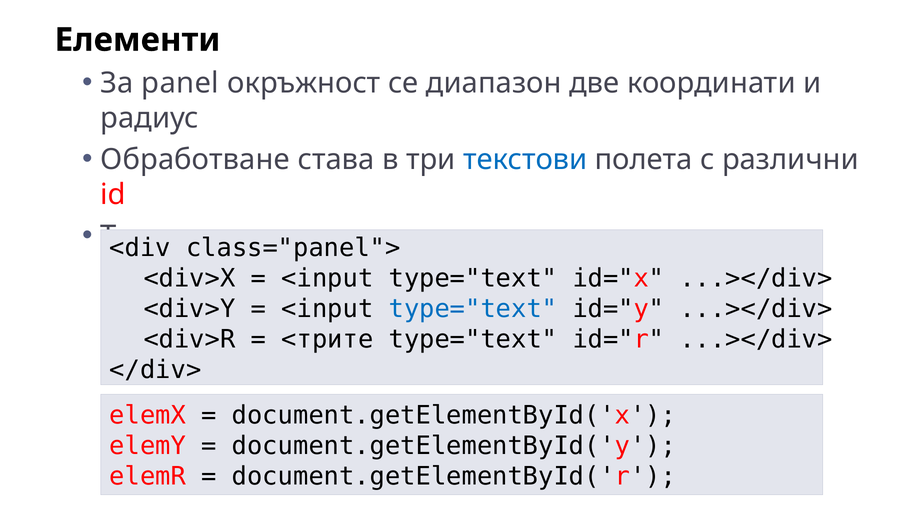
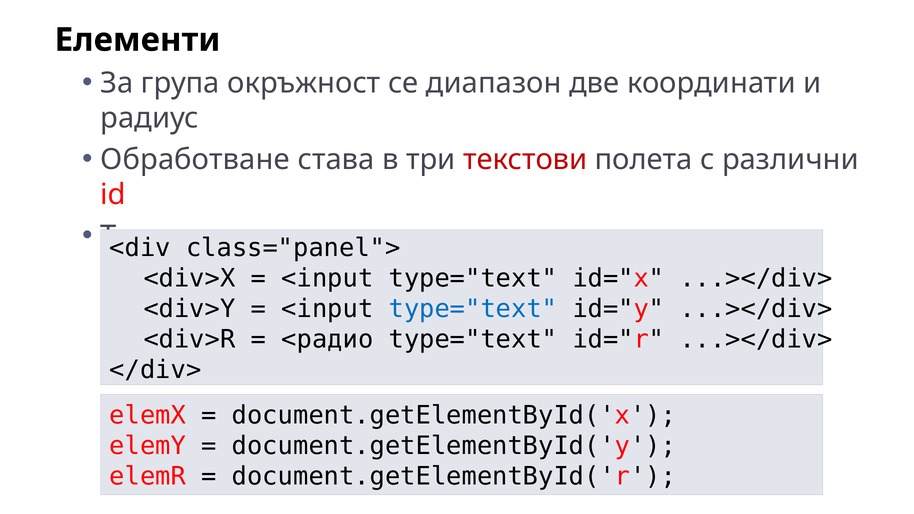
panel: panel -> група
текстови colour: blue -> red
<трите: <трите -> <радио
